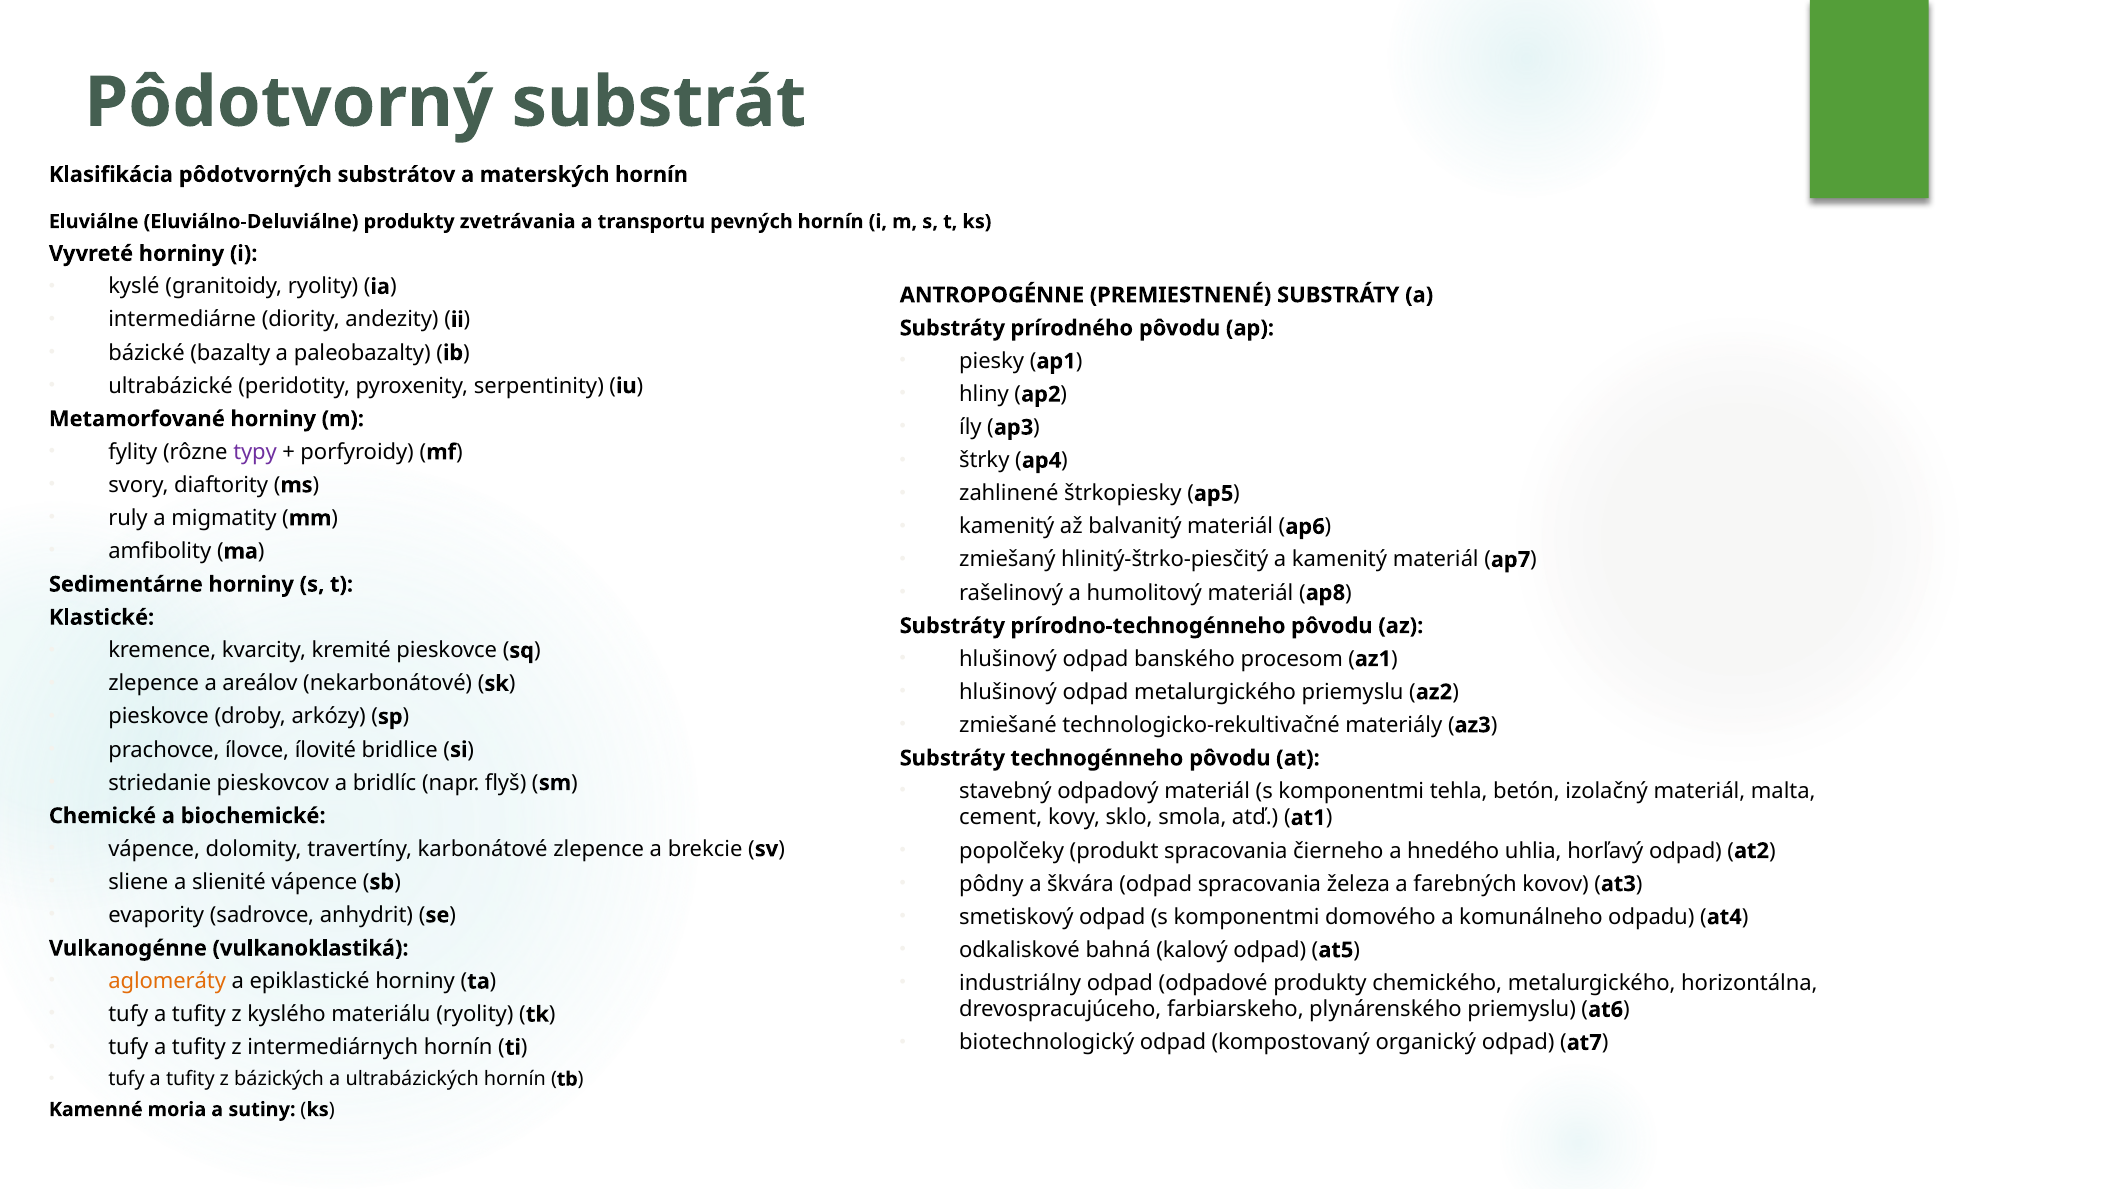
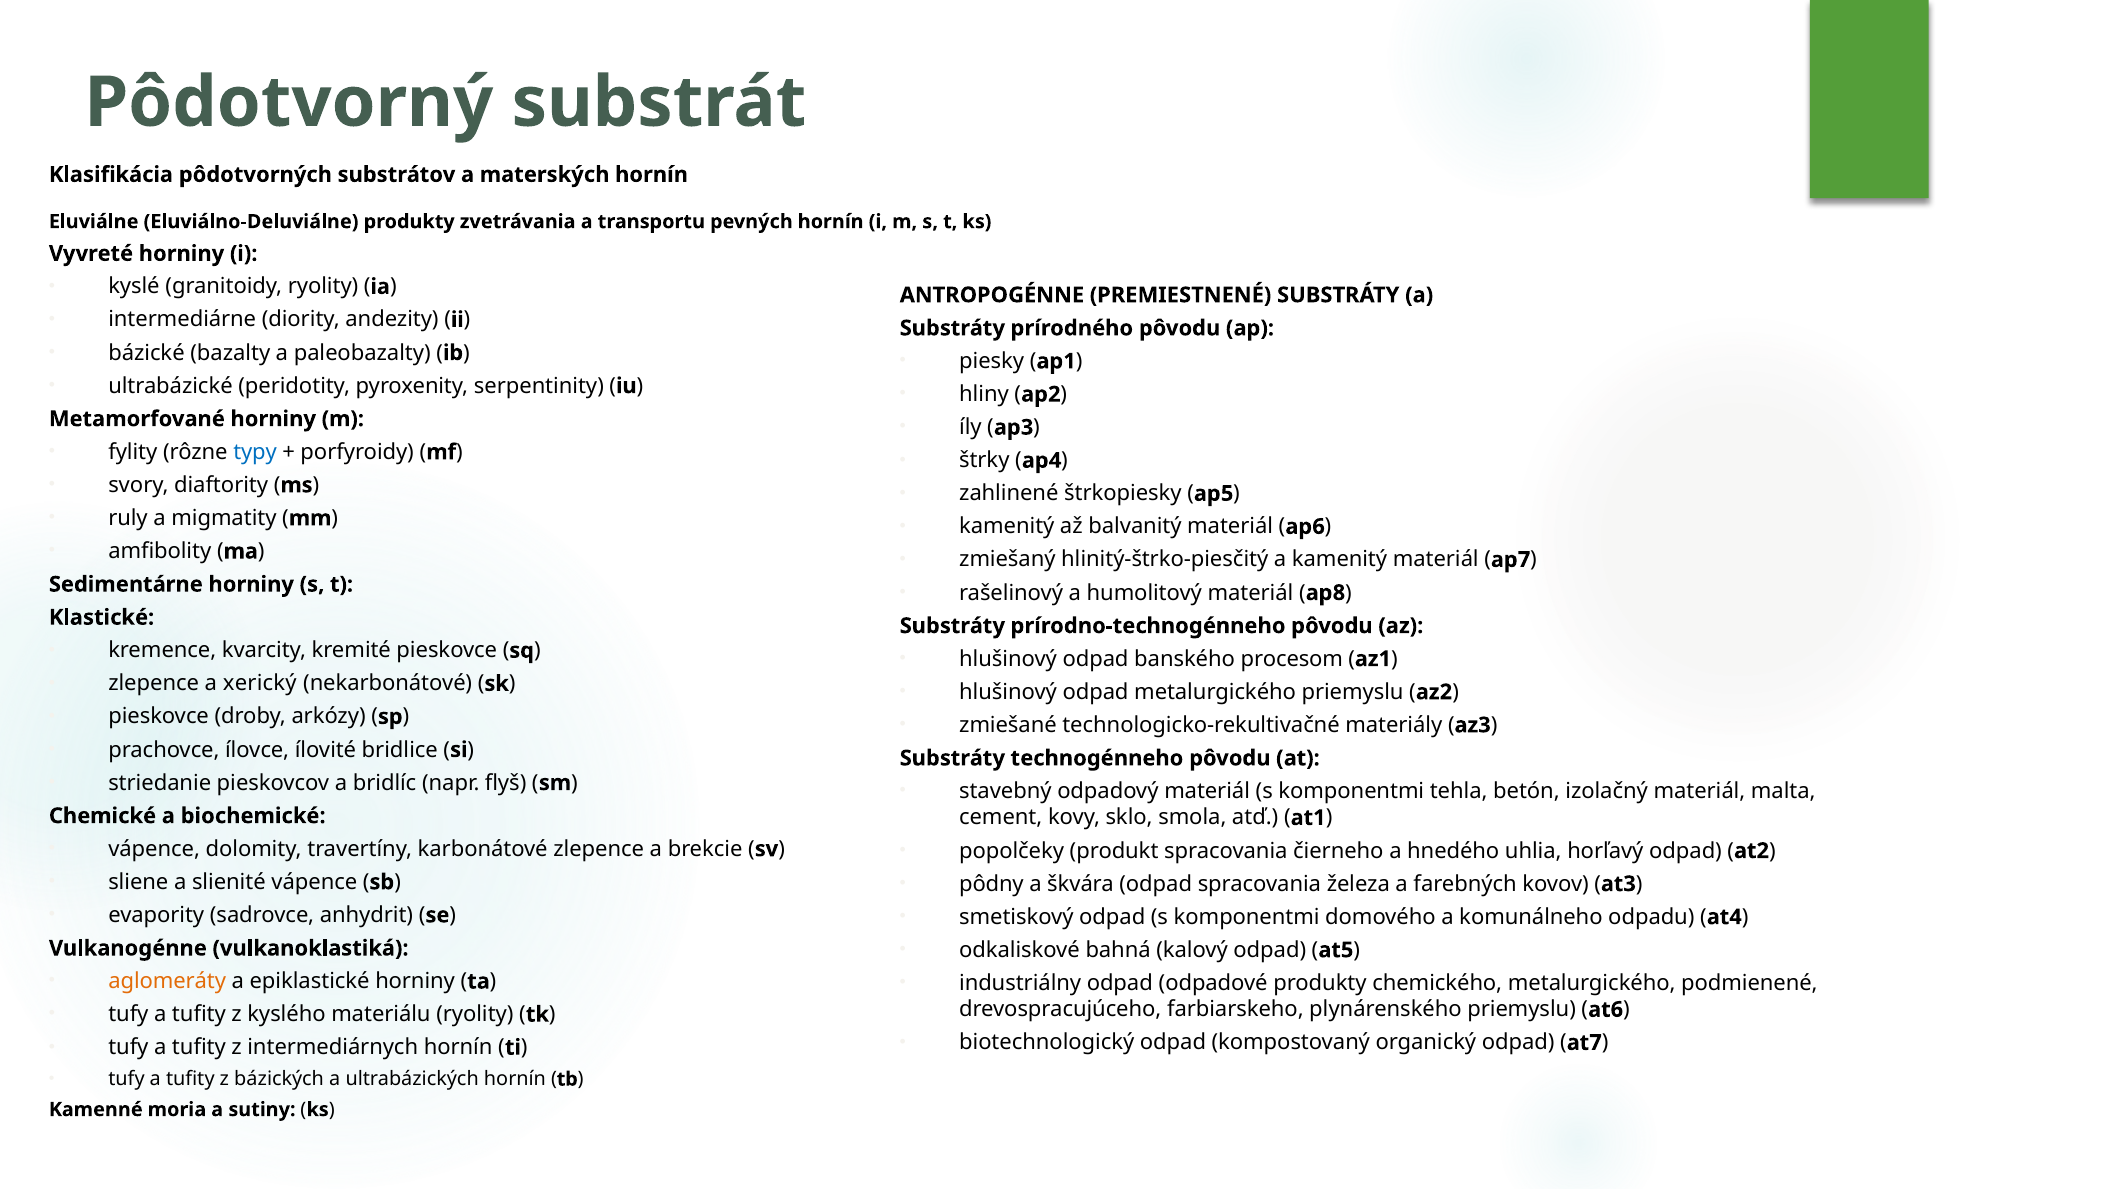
typy colour: purple -> blue
areálov: areálov -> xerický
horizontálna: horizontálna -> podmienené
